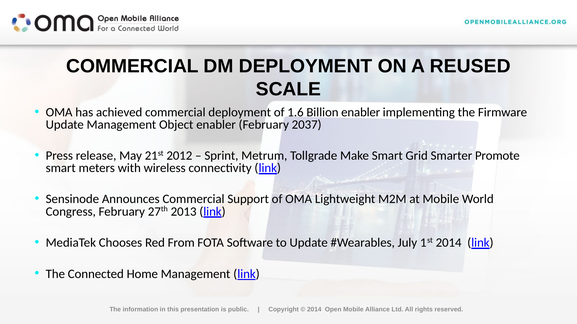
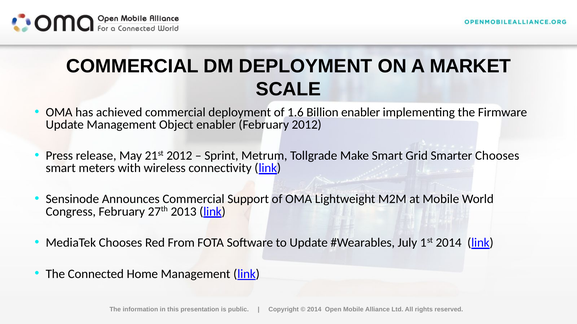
REUSED: REUSED -> MARKET
February 2037: 2037 -> 2012
Smarter Promote: Promote -> Chooses
